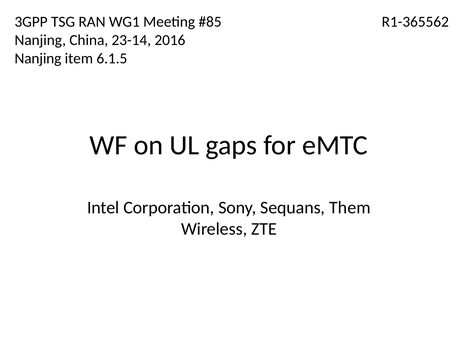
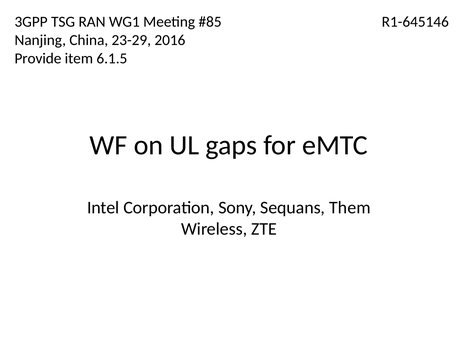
R1-365562: R1-365562 -> R1-645146
23-14: 23-14 -> 23-29
Nanjing at (38, 59): Nanjing -> Provide
